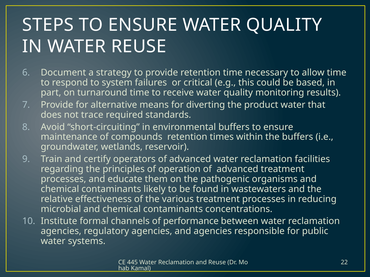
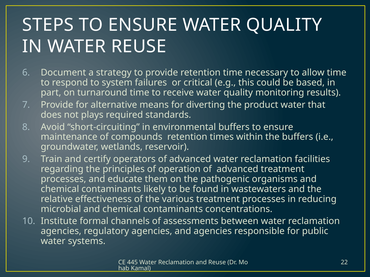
trace: trace -> plays
performance: performance -> assessments
